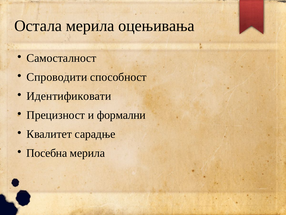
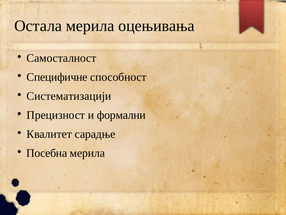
Спроводити: Спроводити -> Специфичне
Идентификовати: Идентификовати -> Систематизацији
